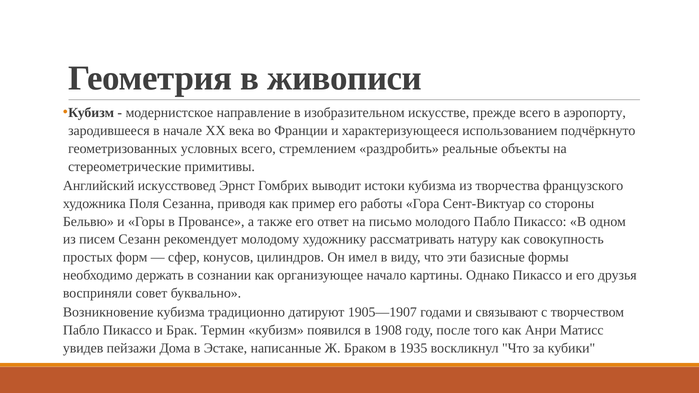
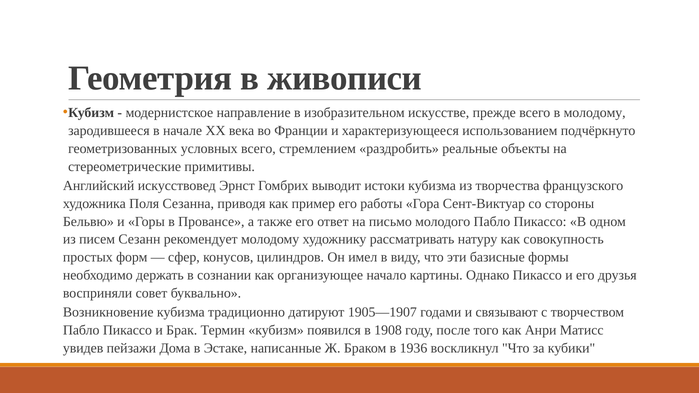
в аэропорту: аэропорту -> молодому
1935: 1935 -> 1936
